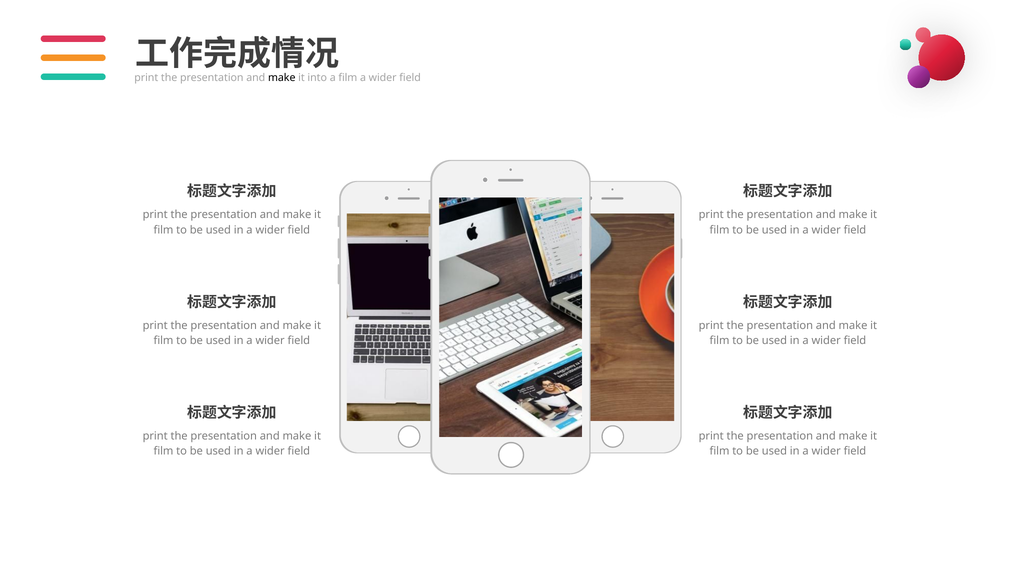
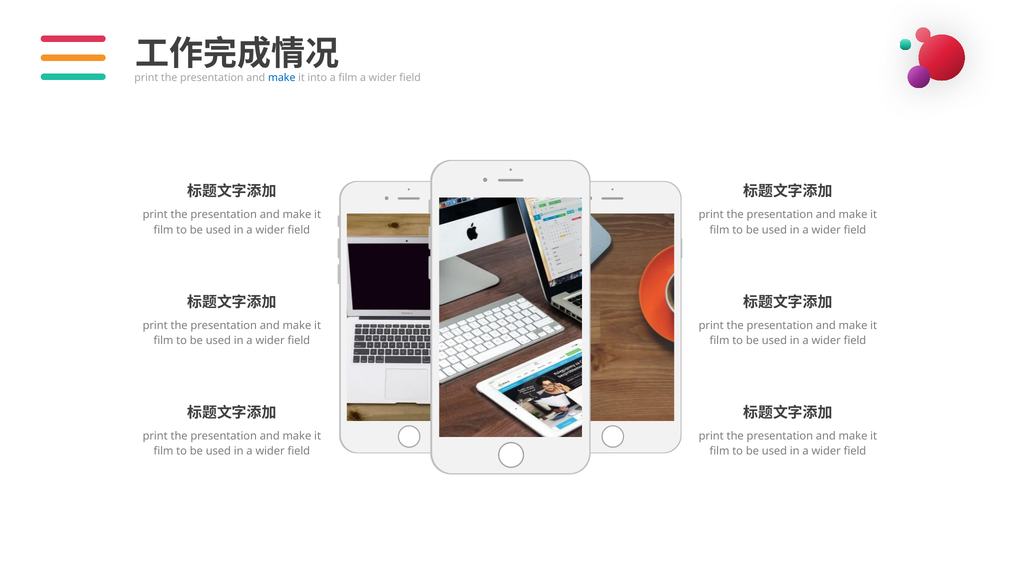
make at (282, 77) colour: black -> blue
